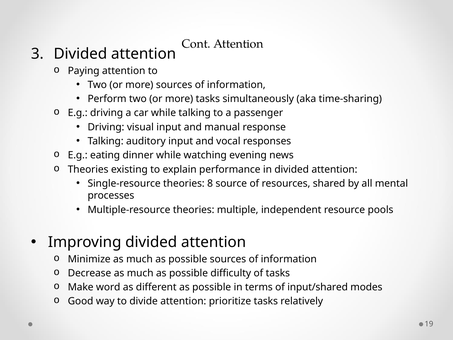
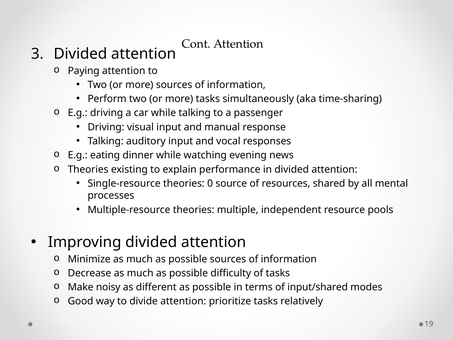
8: 8 -> 0
word: word -> noisy
